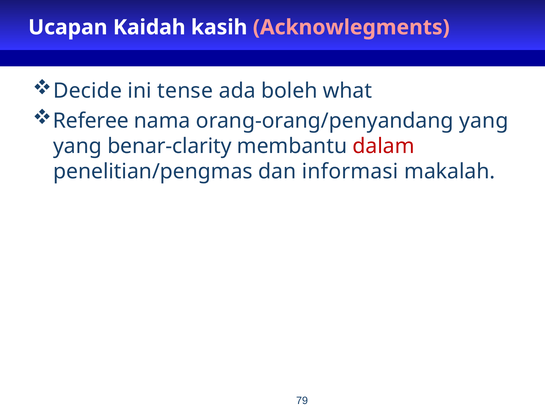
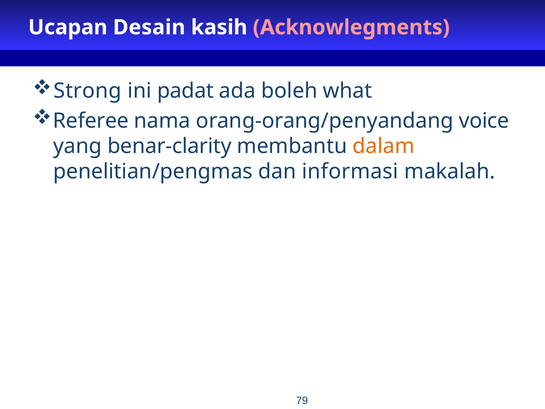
Kaidah: Kaidah -> Desain
Decide: Decide -> Strong
tense: tense -> padat
orang-orang/penyandang yang: yang -> voice
dalam colour: red -> orange
